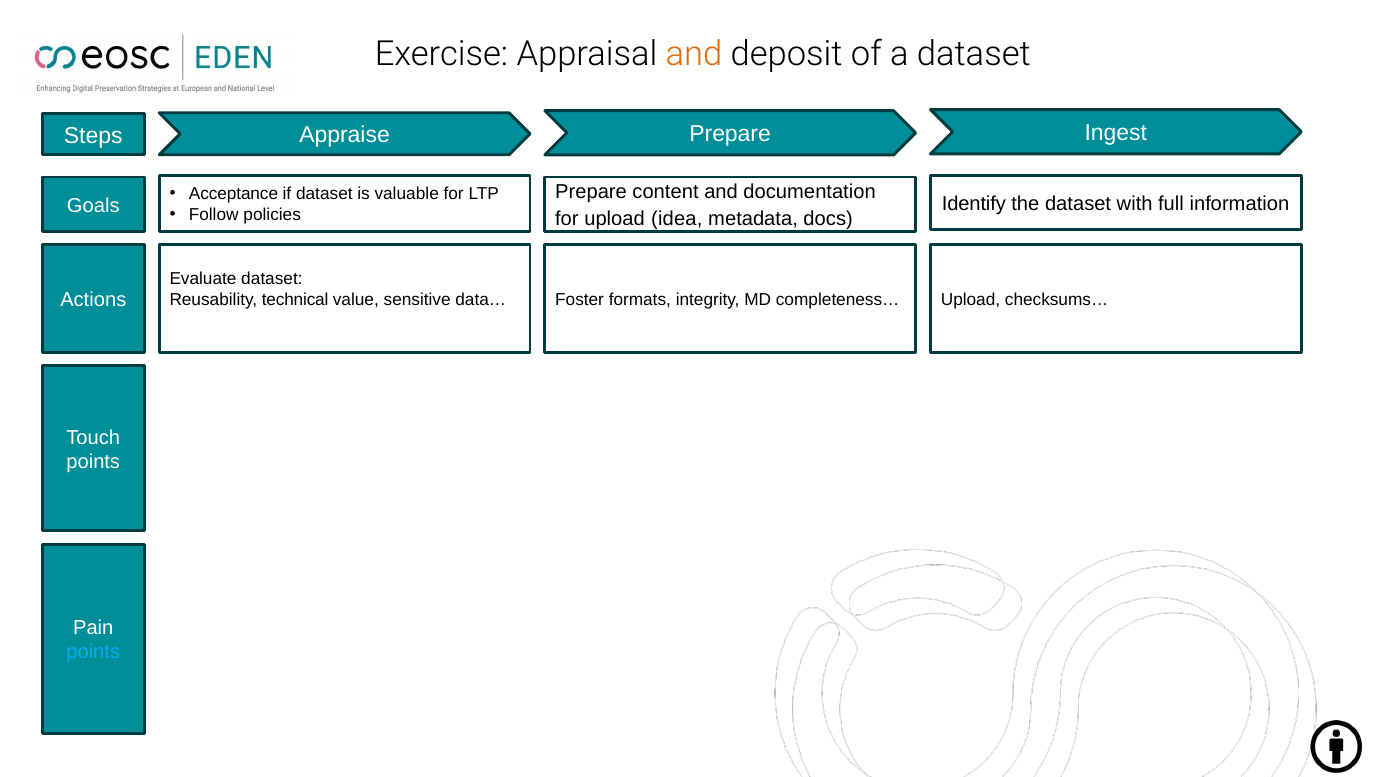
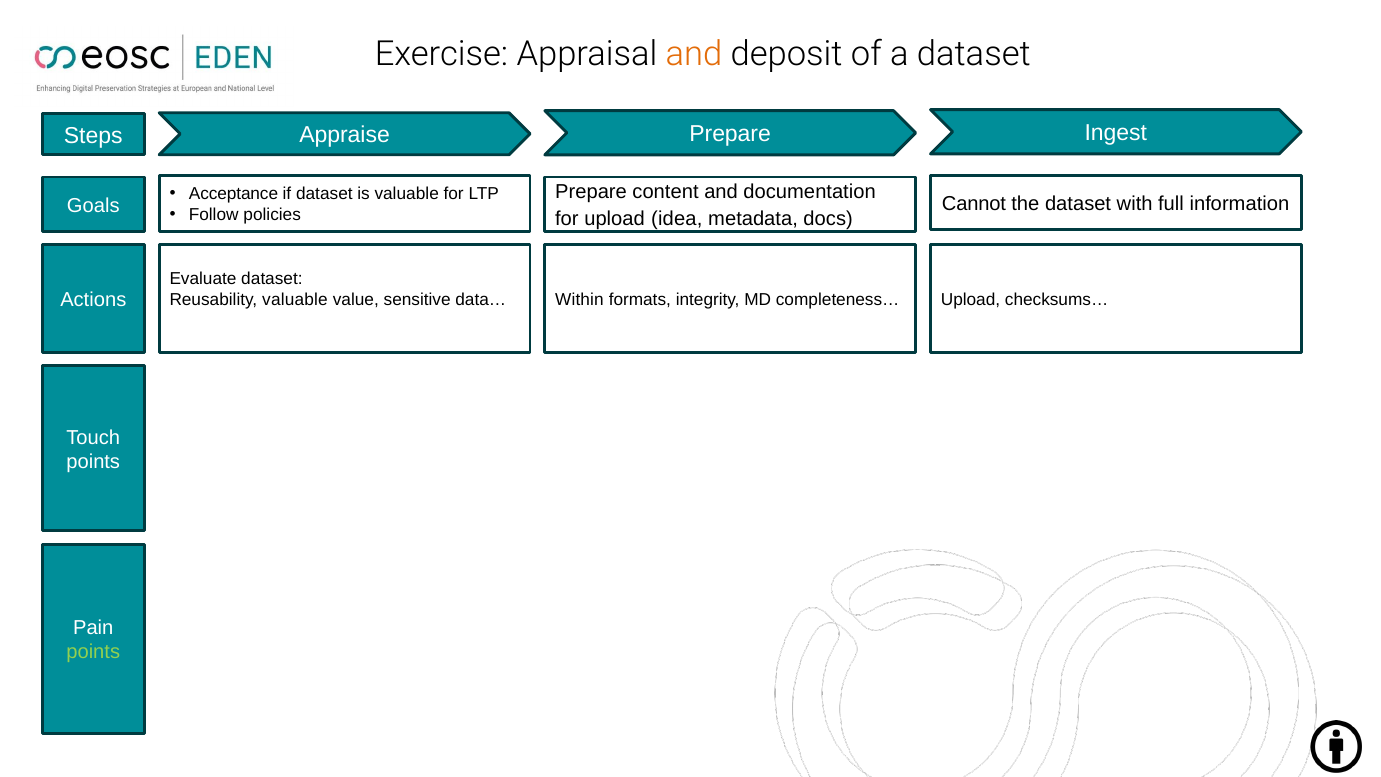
Identify: Identify -> Cannot
Reusability technical: technical -> valuable
Foster: Foster -> Within
points at (93, 652) colour: light blue -> light green
